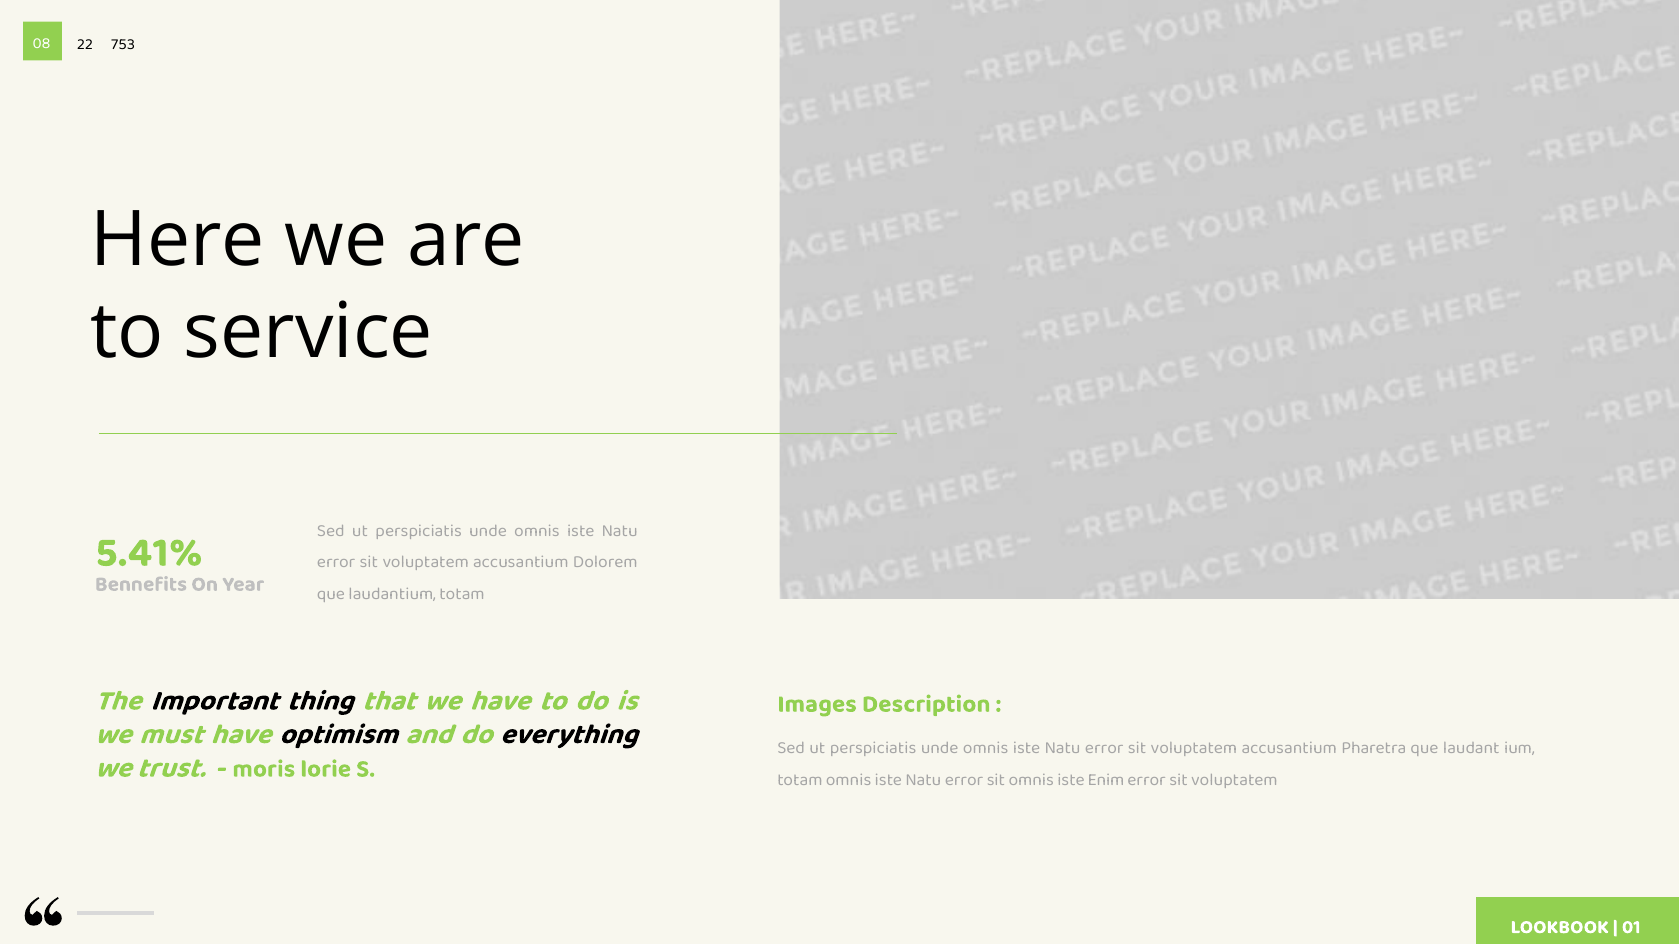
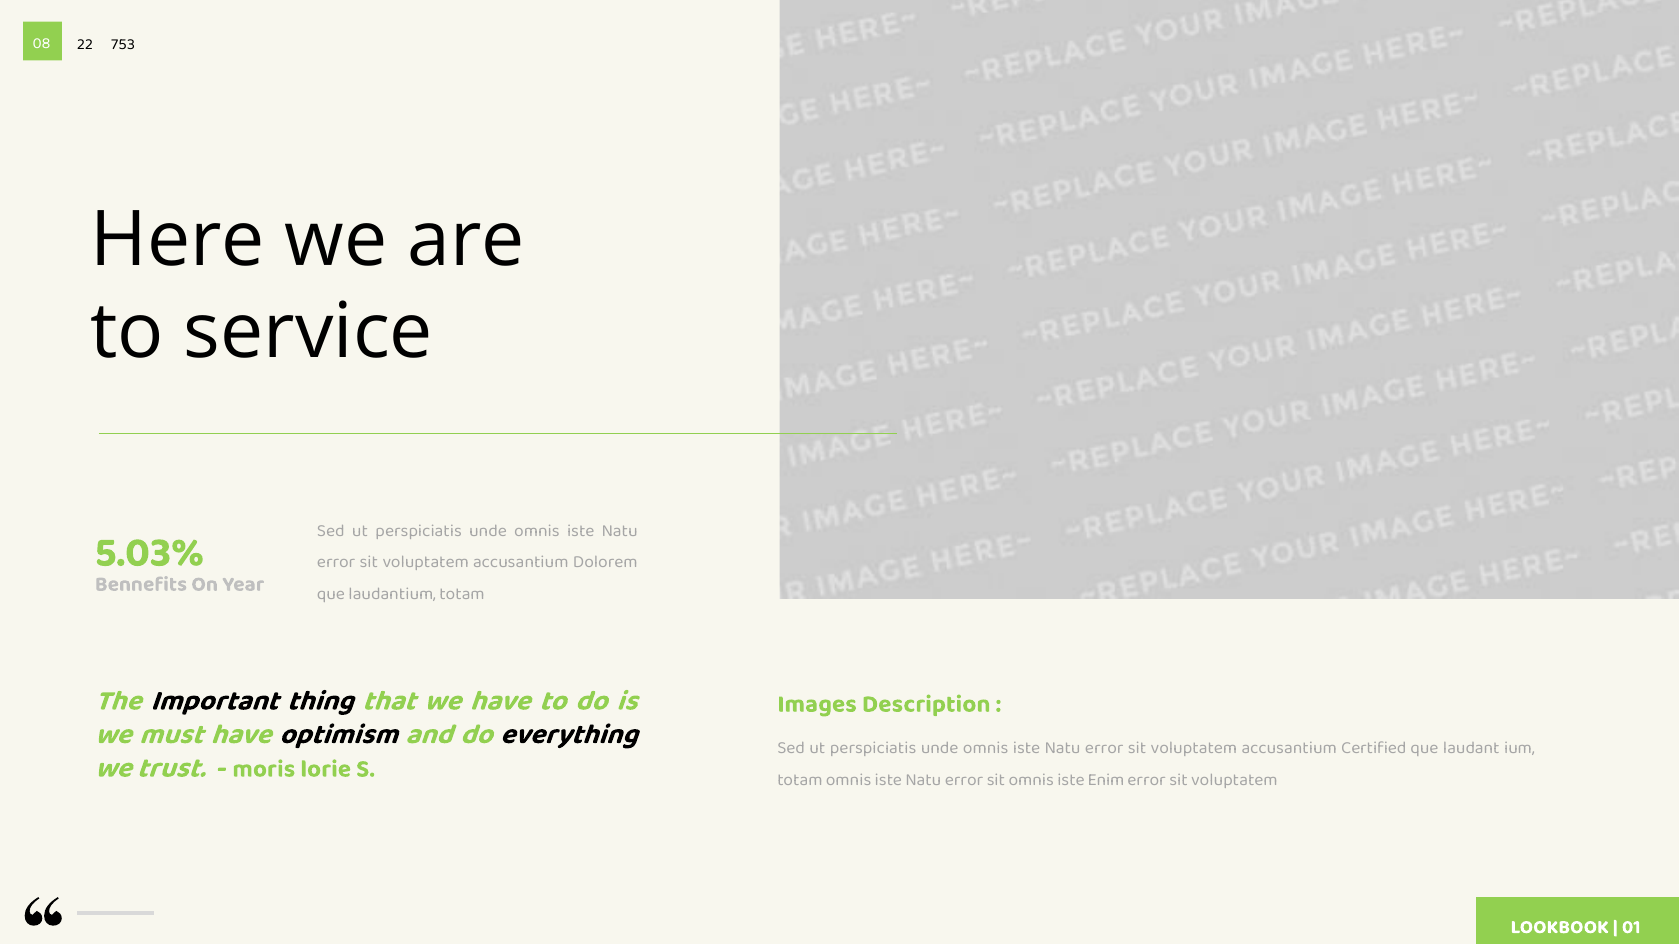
5.41%: 5.41% -> 5.03%
Pharetra: Pharetra -> Certified
